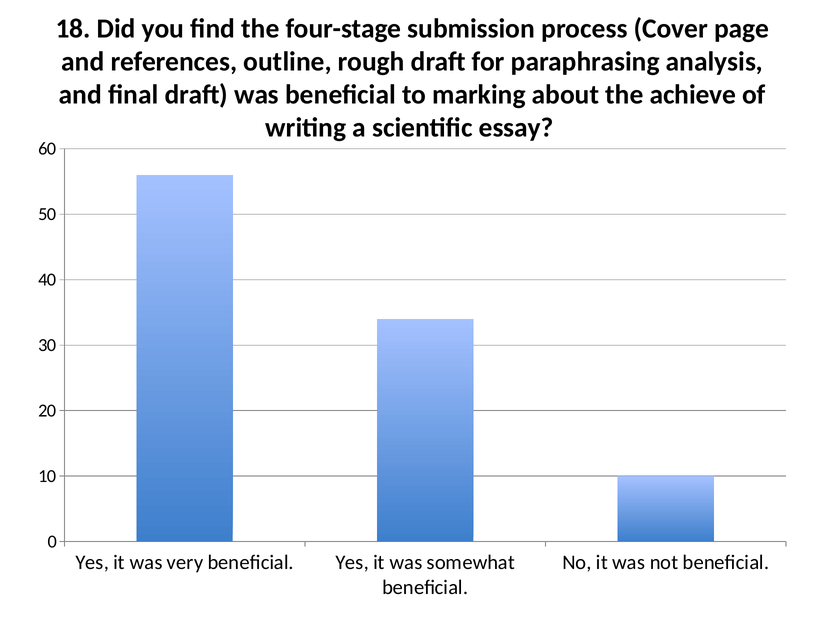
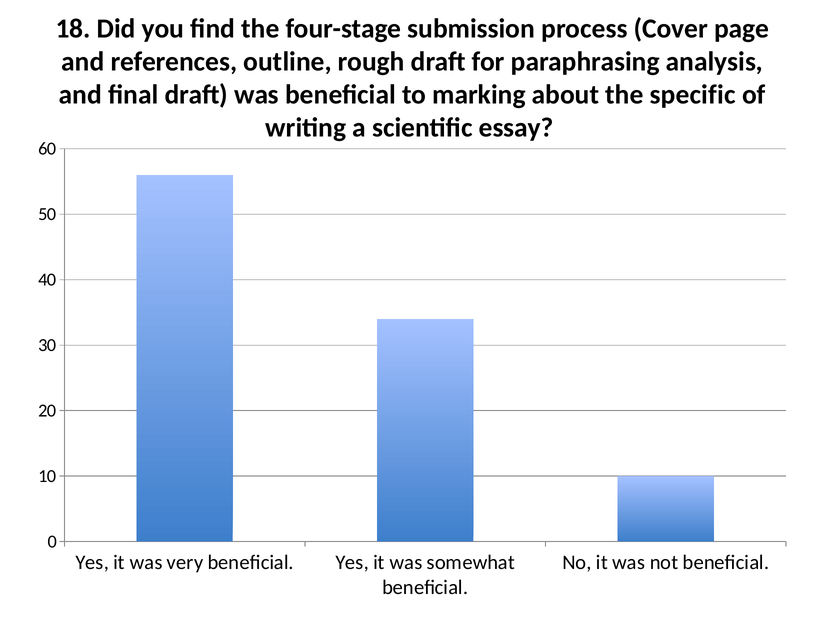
achieve: achieve -> specific
